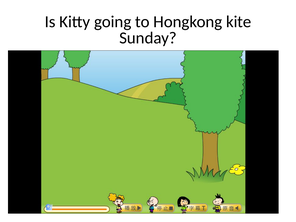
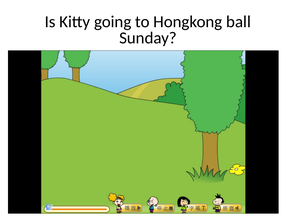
kite: kite -> ball
